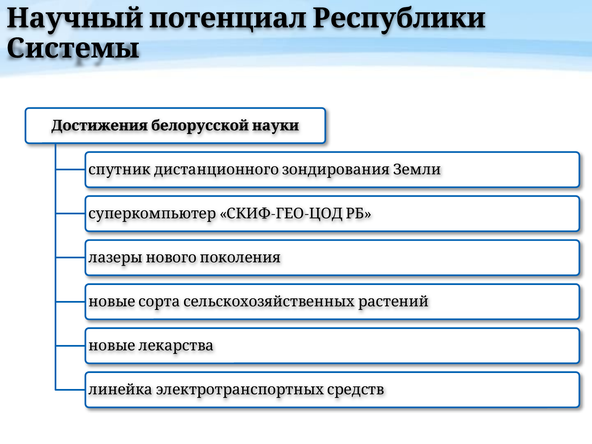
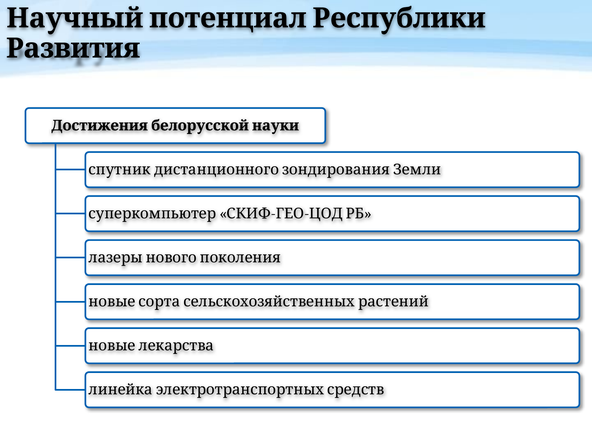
Системы: Системы -> Развития
